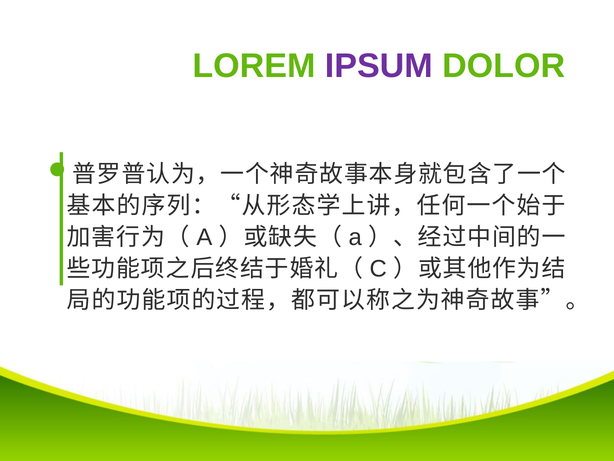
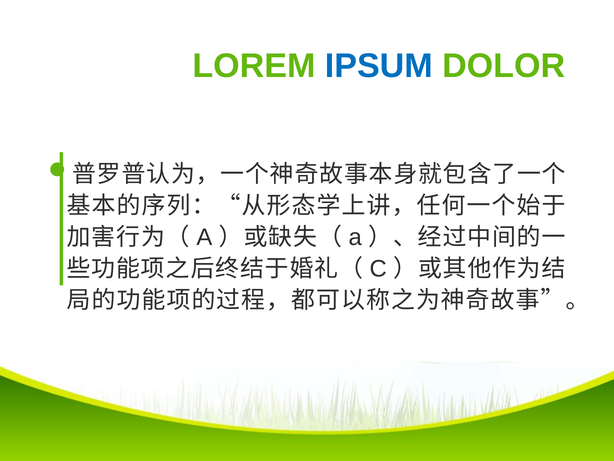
IPSUM colour: purple -> blue
